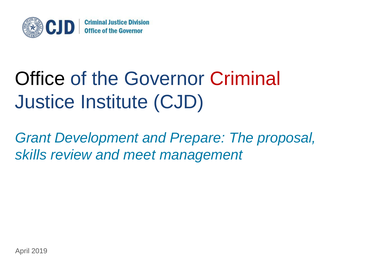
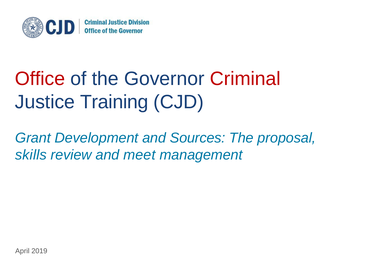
Office colour: black -> red
Institute: Institute -> Training
Prepare: Prepare -> Sources
